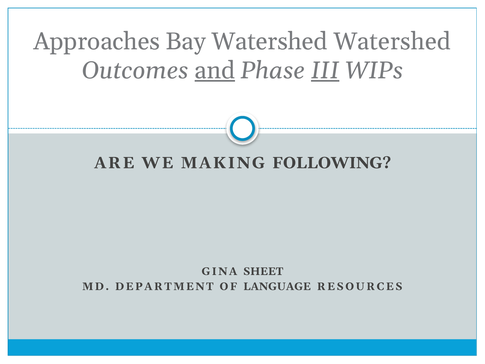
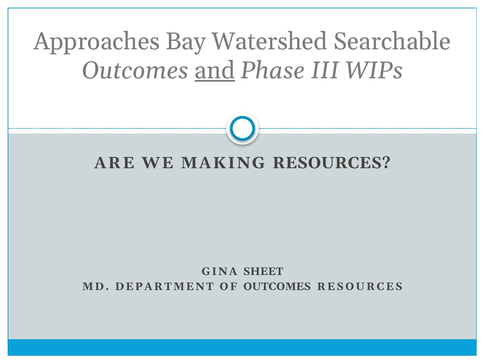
Watershed Watershed: Watershed -> Searchable
III underline: present -> none
MAKING FOLLOWING: FOLLOWING -> RESOURCES
OF LANGUAGE: LANGUAGE -> OUTCOMES
